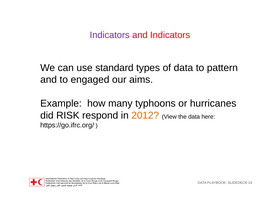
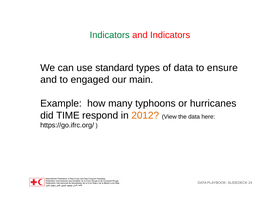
Indicators at (110, 35) colour: purple -> green
pattern: pattern -> ensure
aims: aims -> main
RISK: RISK -> TIME
